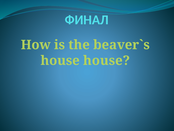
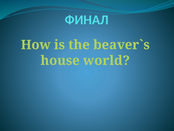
house house: house -> world
